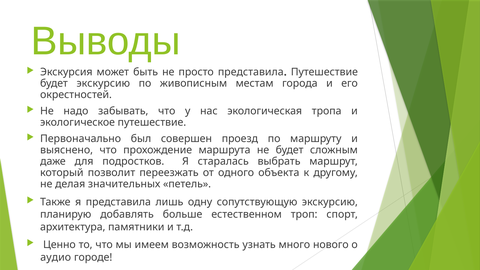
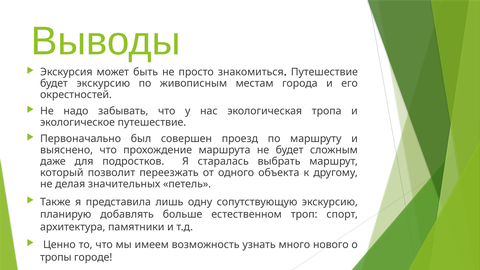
просто представила: представила -> знакомиться
аудио: аудио -> тропы
